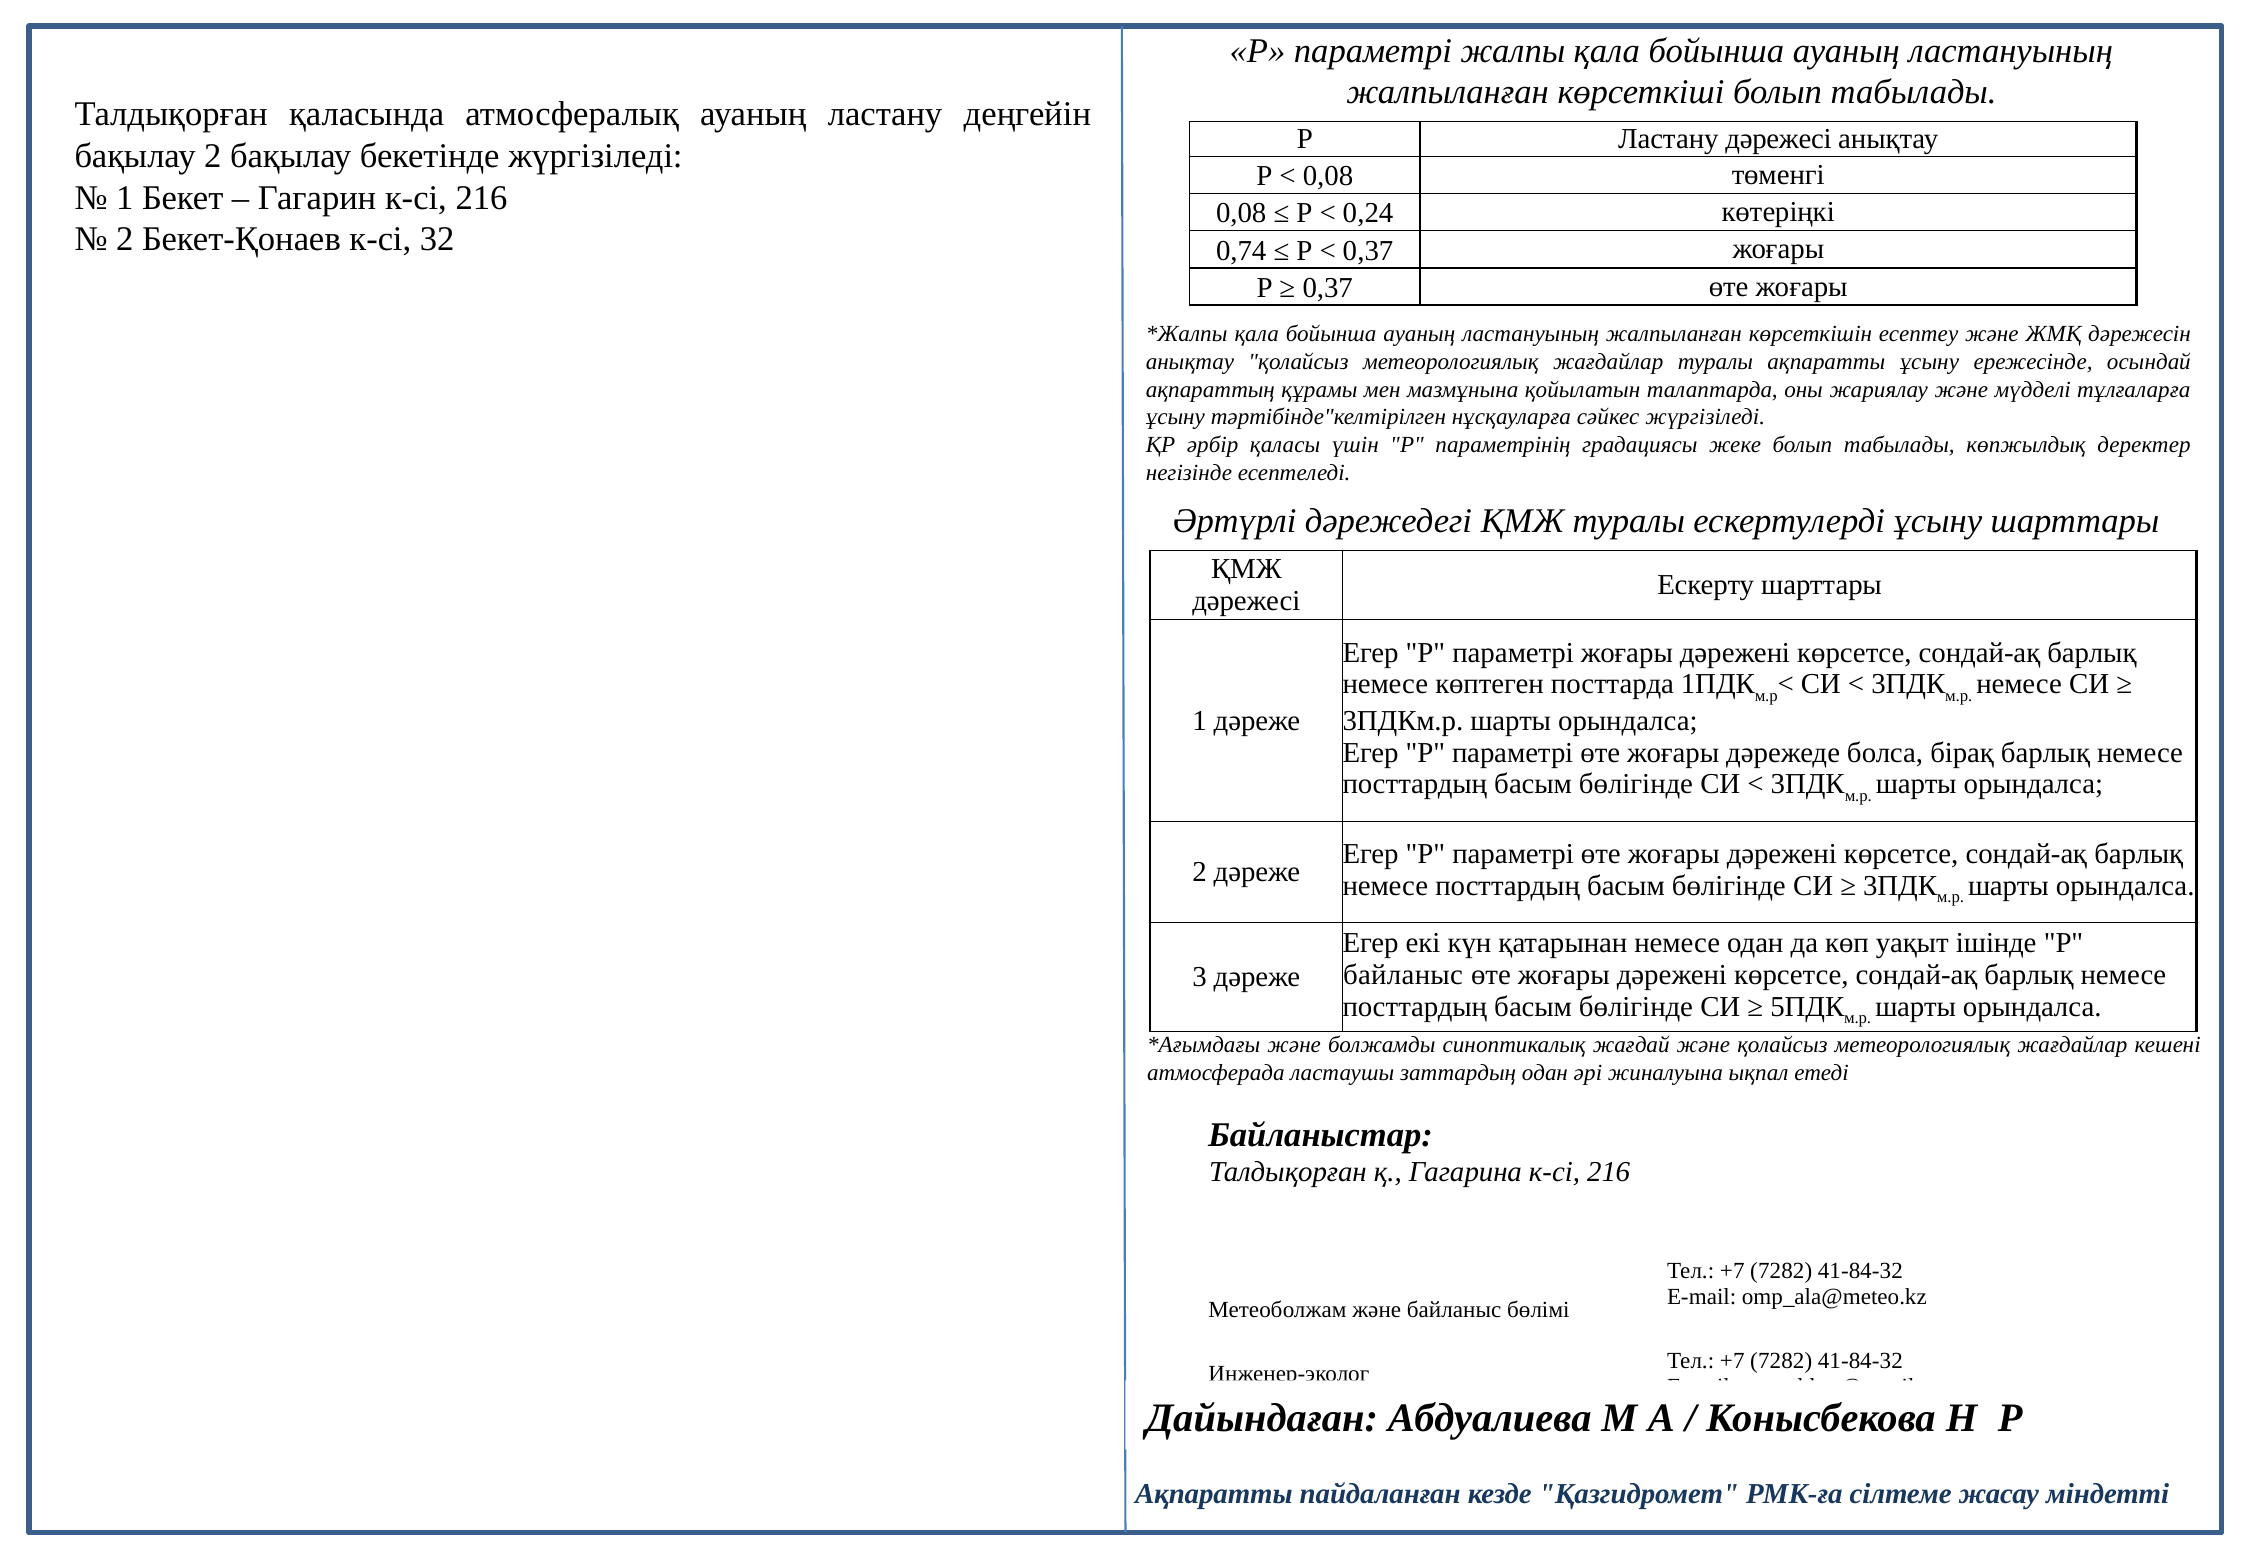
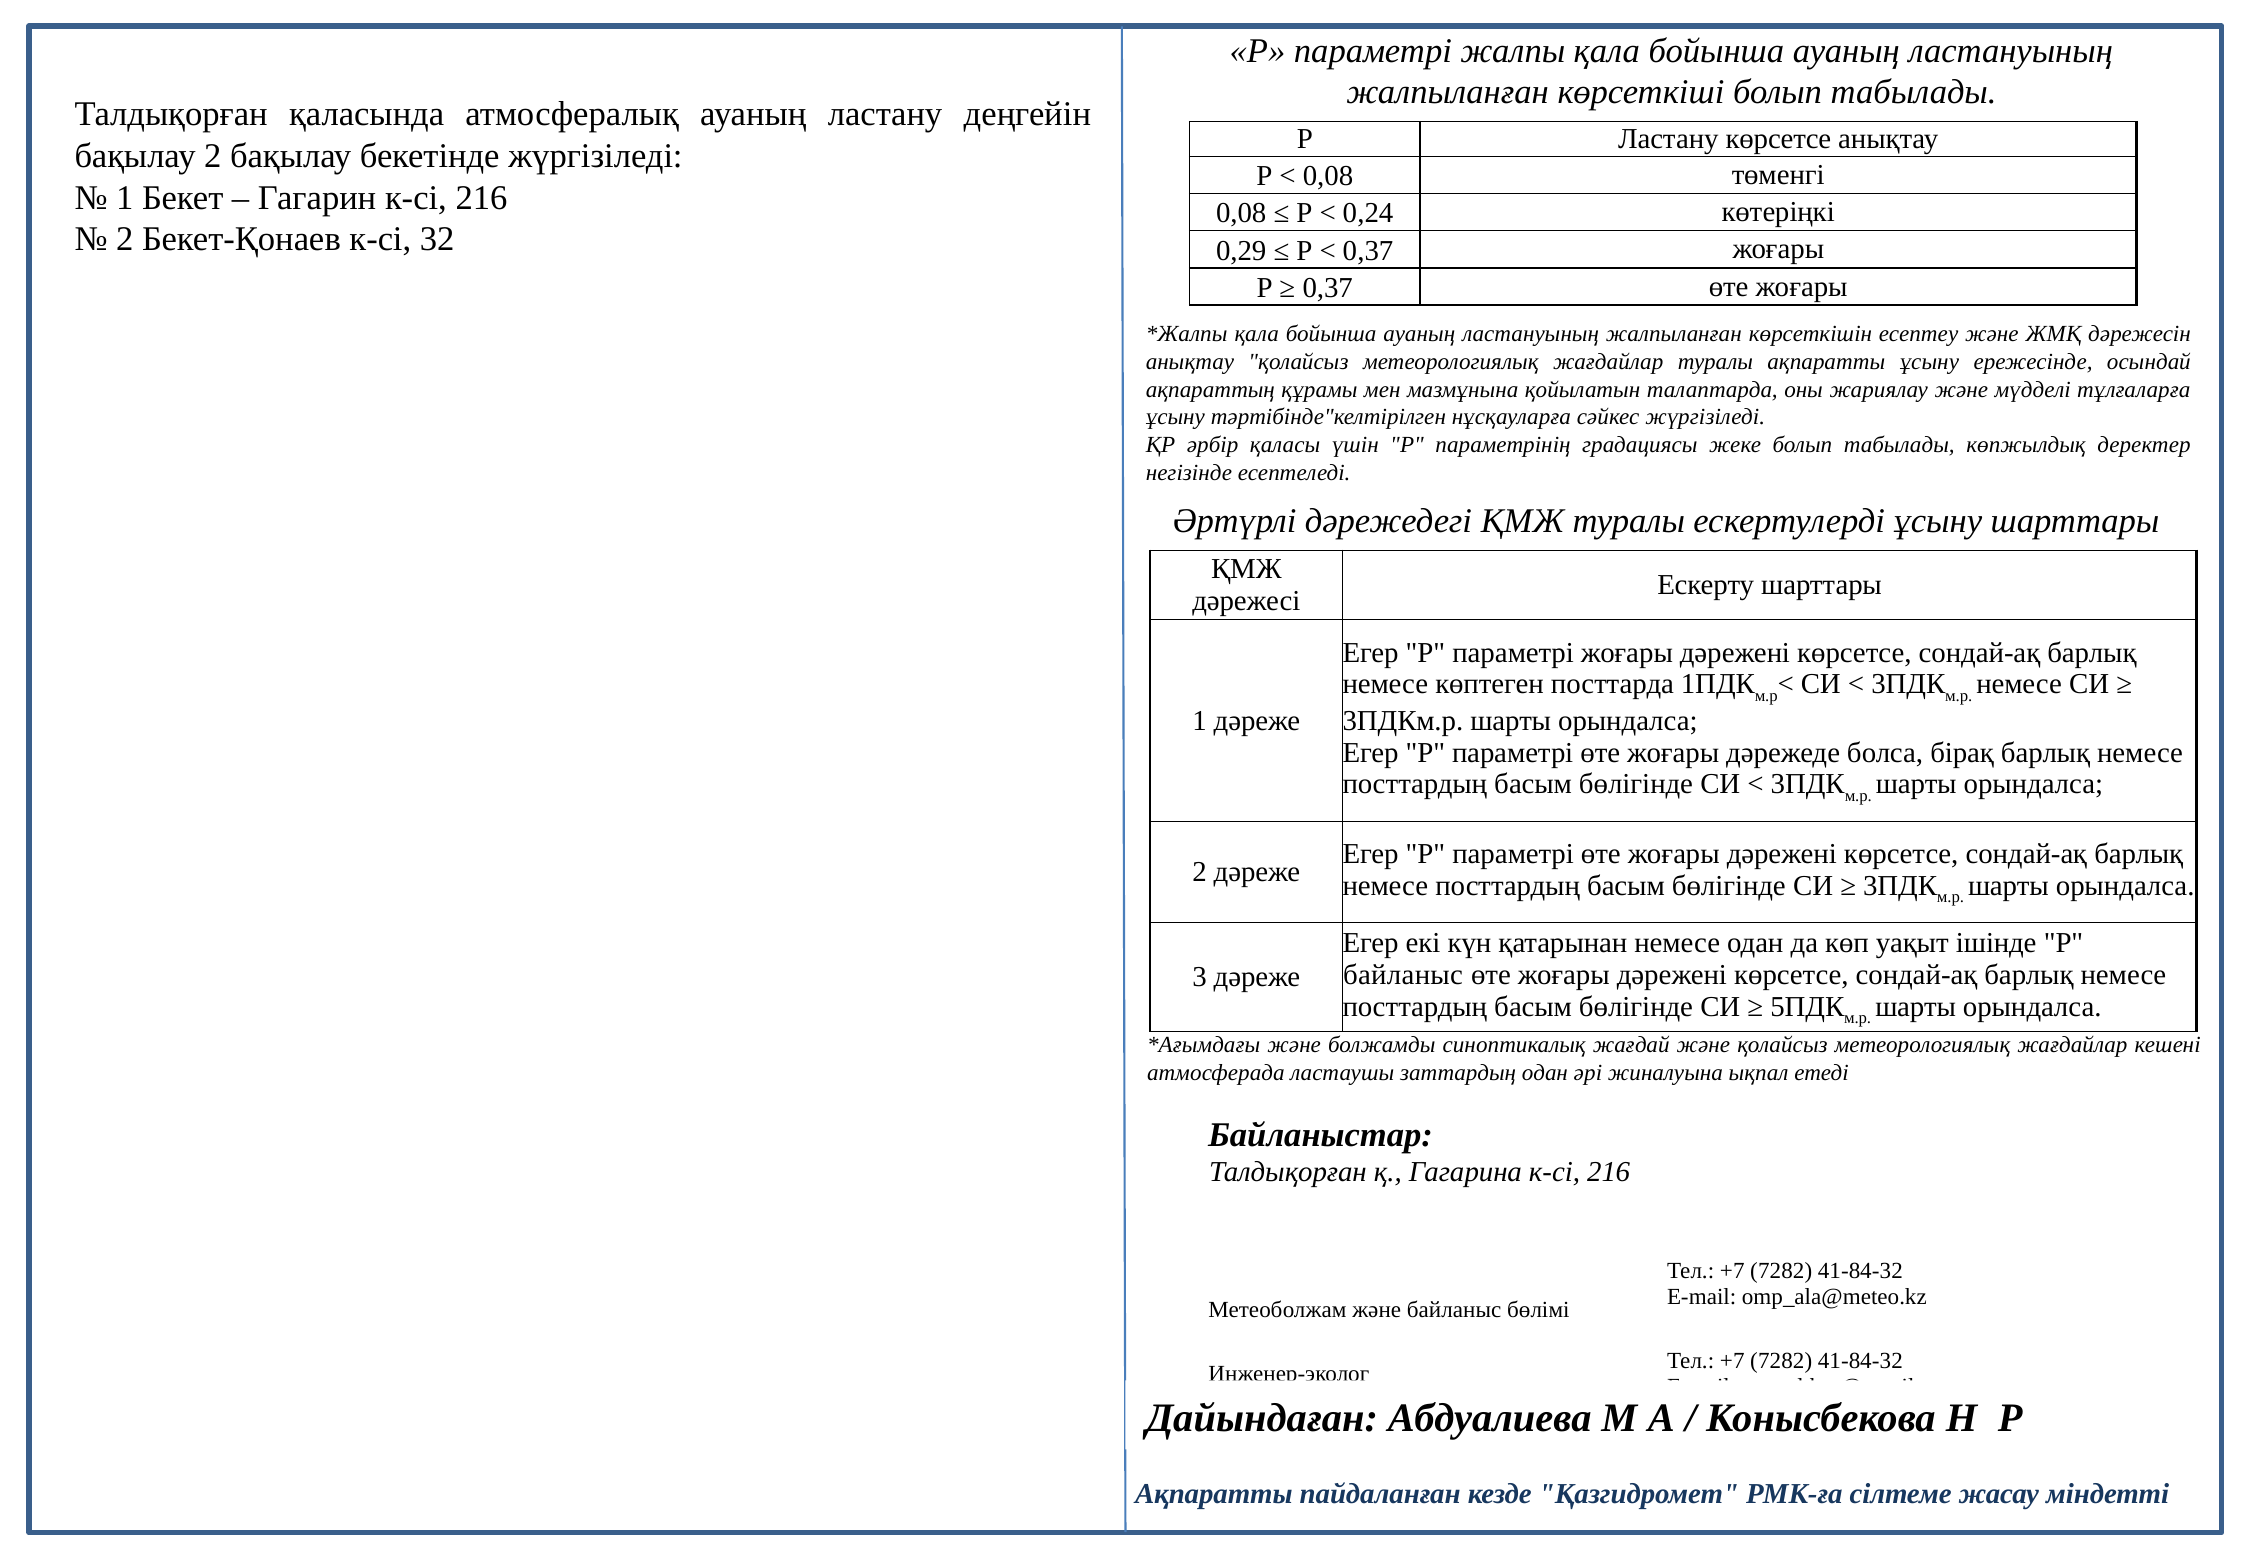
Ластану дәрежесі: дәрежесі -> көрсетсе
0,74: 0,74 -> 0,29
